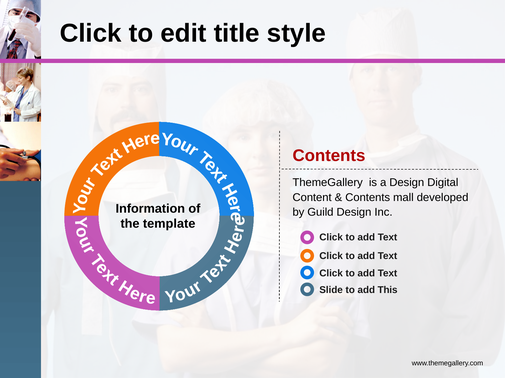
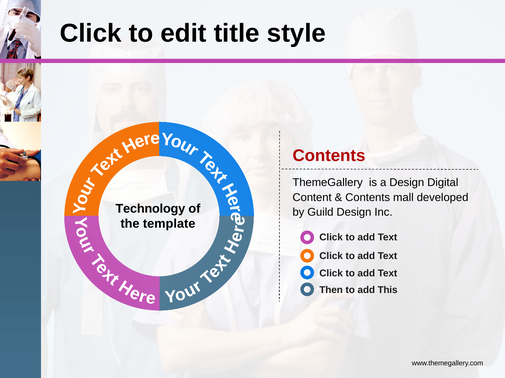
Information: Information -> Technology
Slide: Slide -> Then
